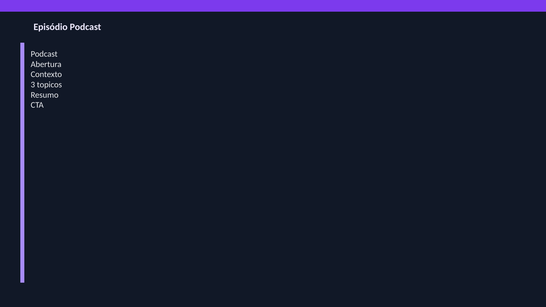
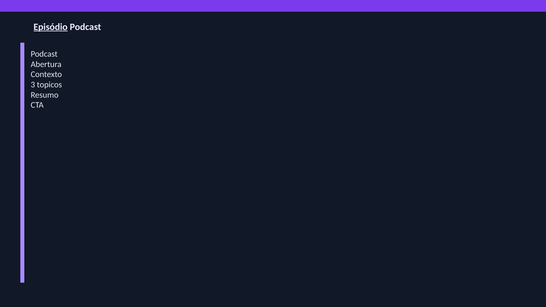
Episódio underline: none -> present
